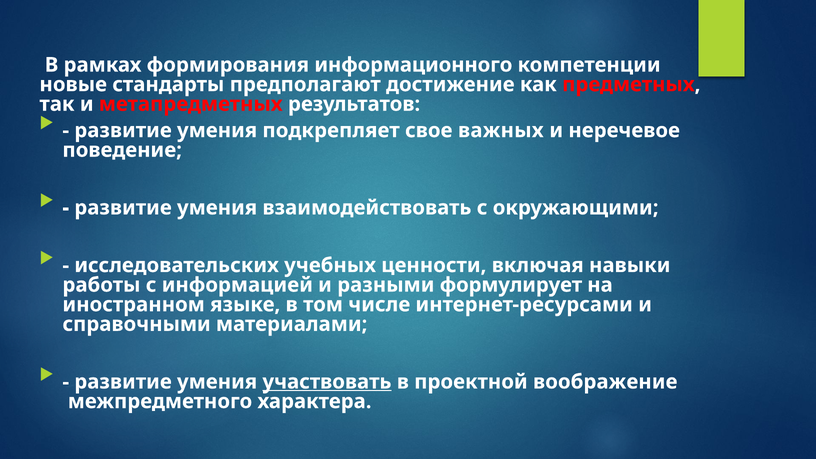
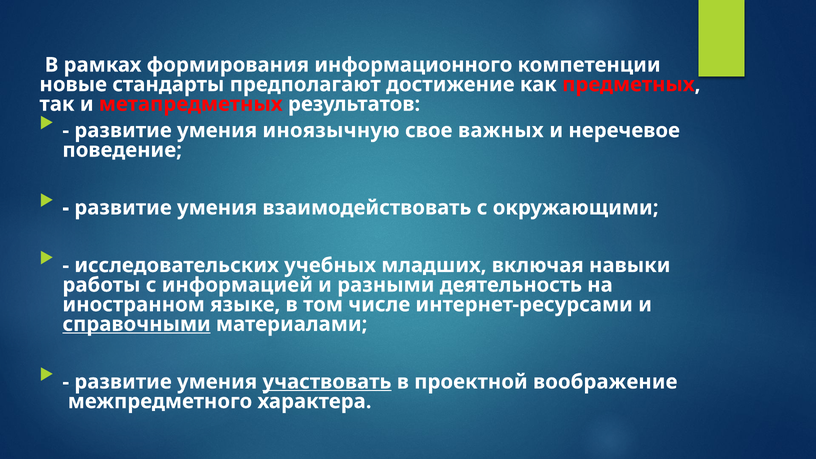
подкрепляет: подкрепляет -> иноязычную
ценности: ценности -> младших
формулирует: формулирует -> деятельность
справочными underline: none -> present
